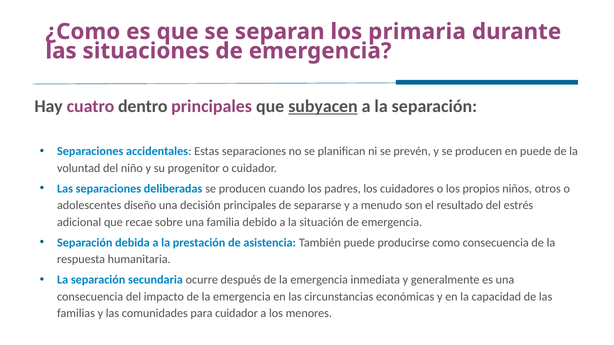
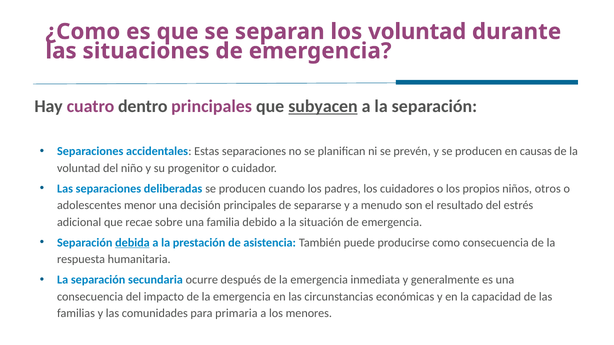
los primaria: primaria -> voluntad
en puede: puede -> causas
diseño: diseño -> menor
debida underline: none -> present
para cuidador: cuidador -> primaria
